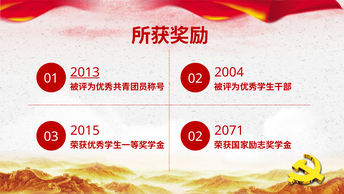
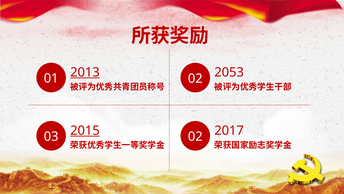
2004: 2004 -> 2053
2015 underline: none -> present
2071: 2071 -> 2017
